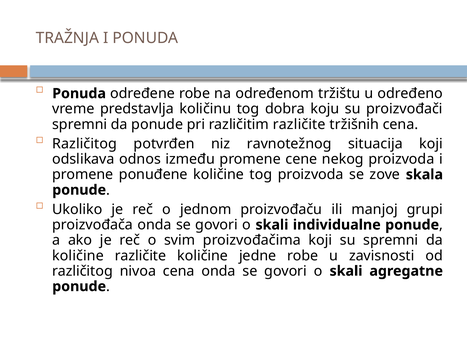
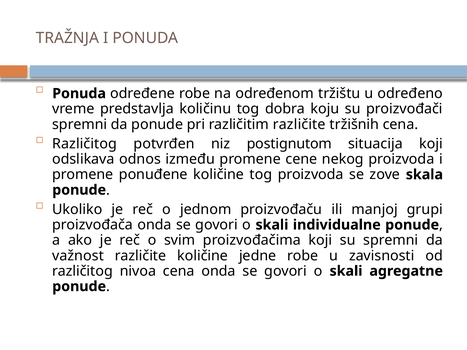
ravnotežnog: ravnotežnog -> postignutom
količine at (78, 256): količine -> važnost
